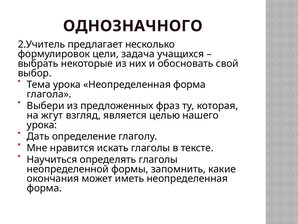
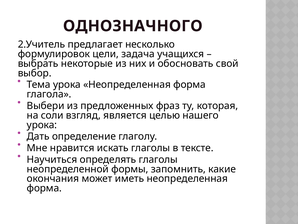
жгут: жгут -> соли
